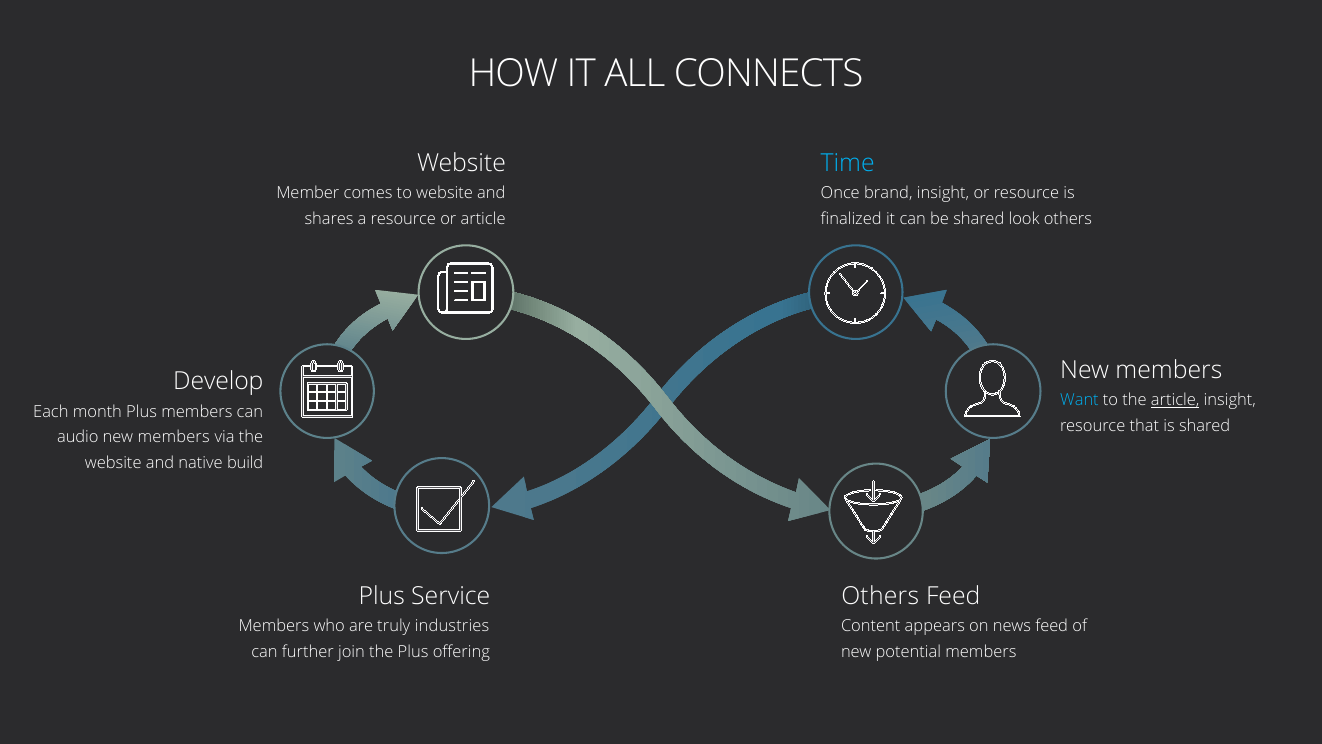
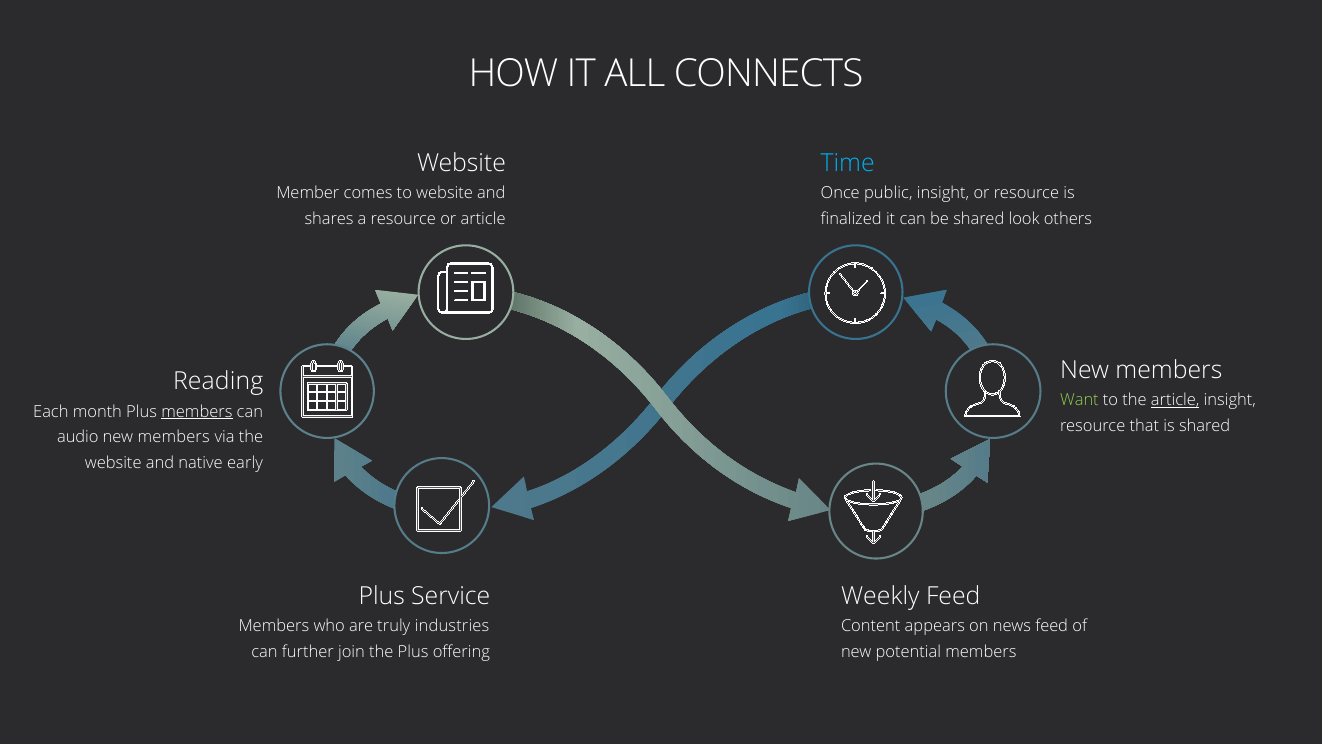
brand: brand -> public
Develop: Develop -> Reading
Want colour: light blue -> light green
members at (197, 412) underline: none -> present
build: build -> early
Others at (880, 596): Others -> Weekly
